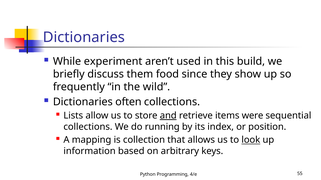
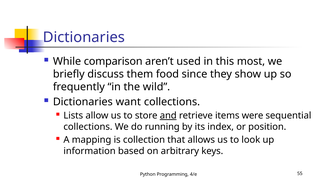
experiment: experiment -> comparison
build: build -> most
often: often -> want
look underline: present -> none
